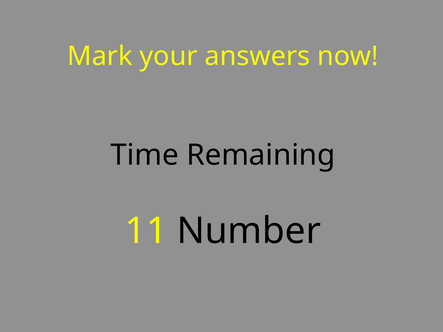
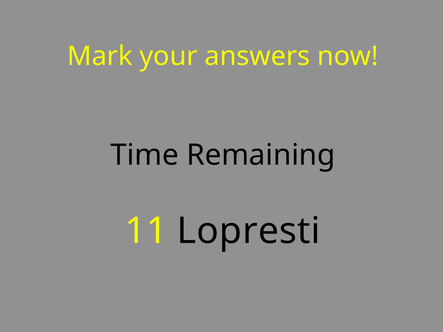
Number: Number -> Lopresti
